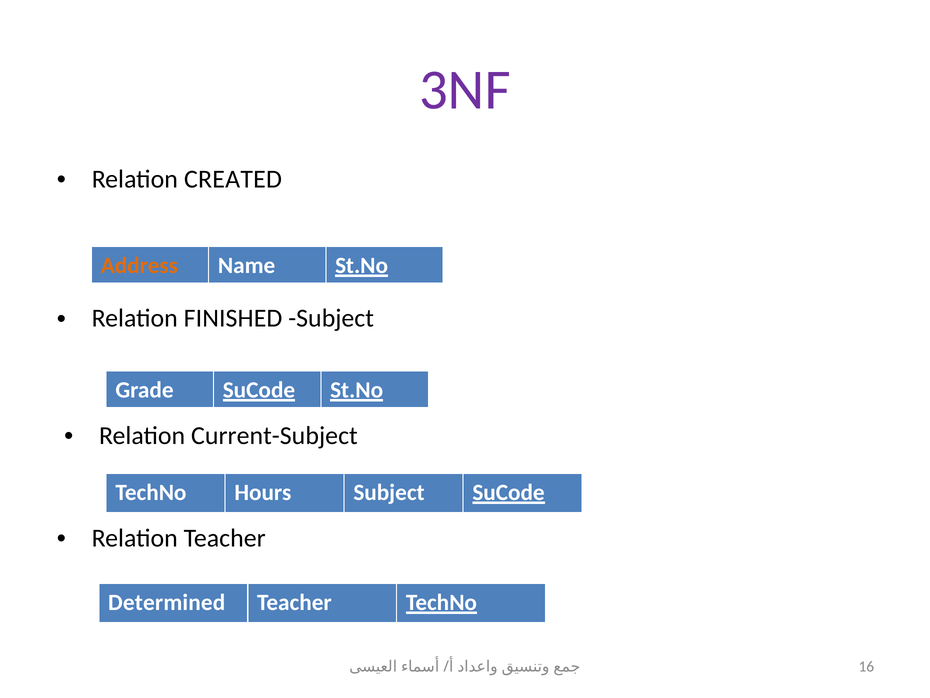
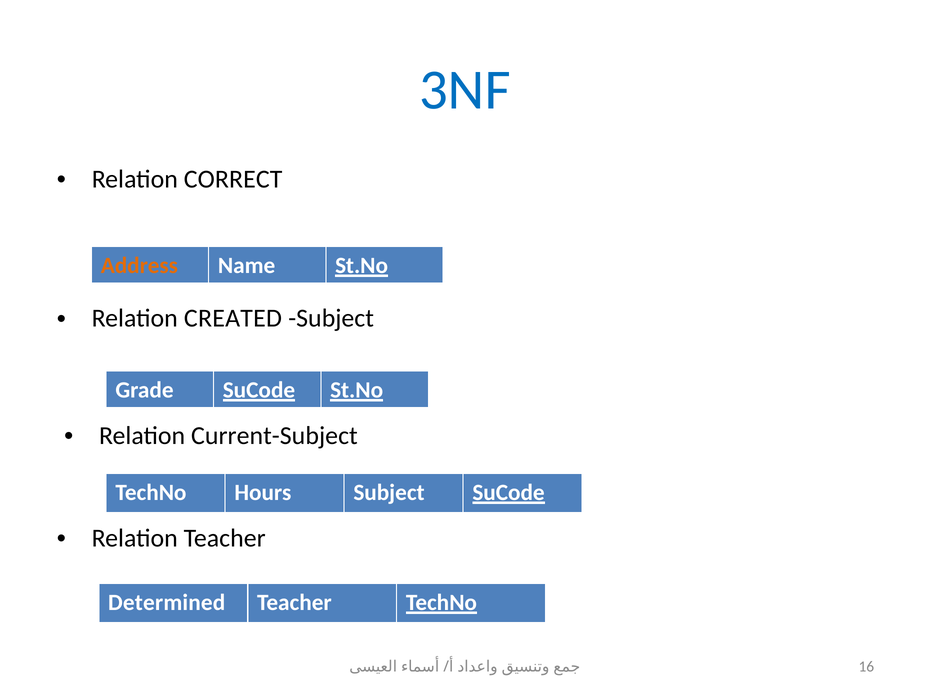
3NF colour: purple -> blue
CREATED: CREATED -> CORRECT
FINISHED: FINISHED -> CREATED
